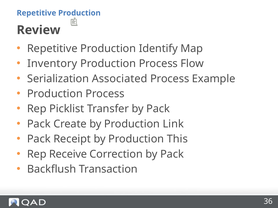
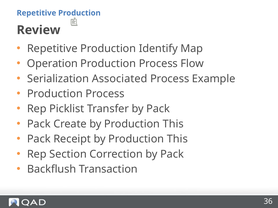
Inventory: Inventory -> Operation
Create by Production Link: Link -> This
Receive: Receive -> Section
